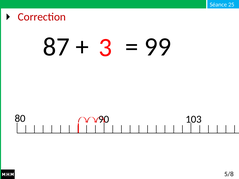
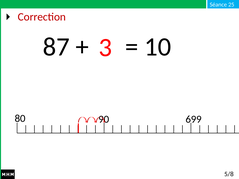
99: 99 -> 10
103: 103 -> 699
